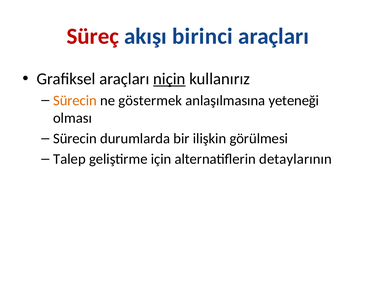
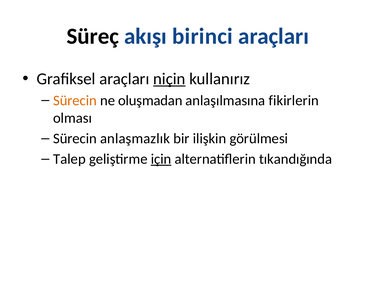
Süreç colour: red -> black
göstermek: göstermek -> oluşmadan
yeteneği: yeteneği -> fikirlerin
durumlarda: durumlarda -> anlaşmazlık
için underline: none -> present
detaylarının: detaylarının -> tıkandığında
